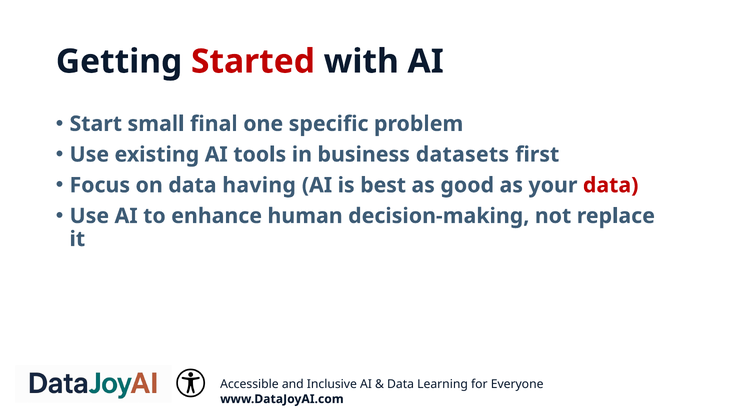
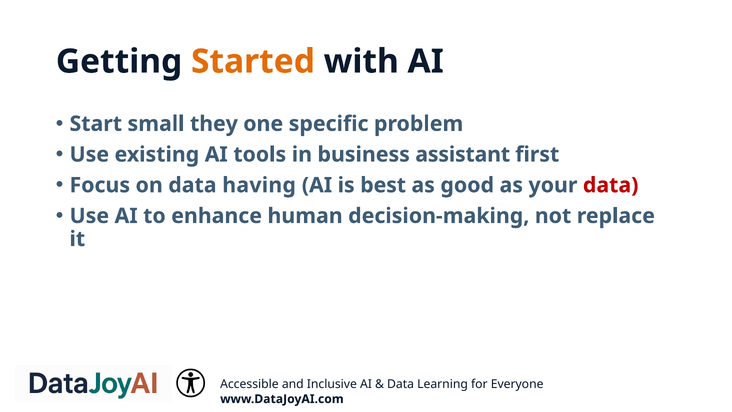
Started colour: red -> orange
final: final -> they
datasets: datasets -> assistant
